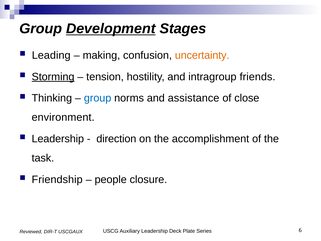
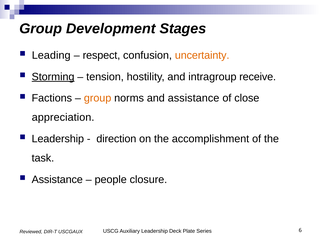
Development underline: present -> none
making: making -> respect
friends: friends -> receive
Thinking: Thinking -> Factions
group at (98, 98) colour: blue -> orange
environment: environment -> appreciation
Friendship at (57, 179): Friendship -> Assistance
